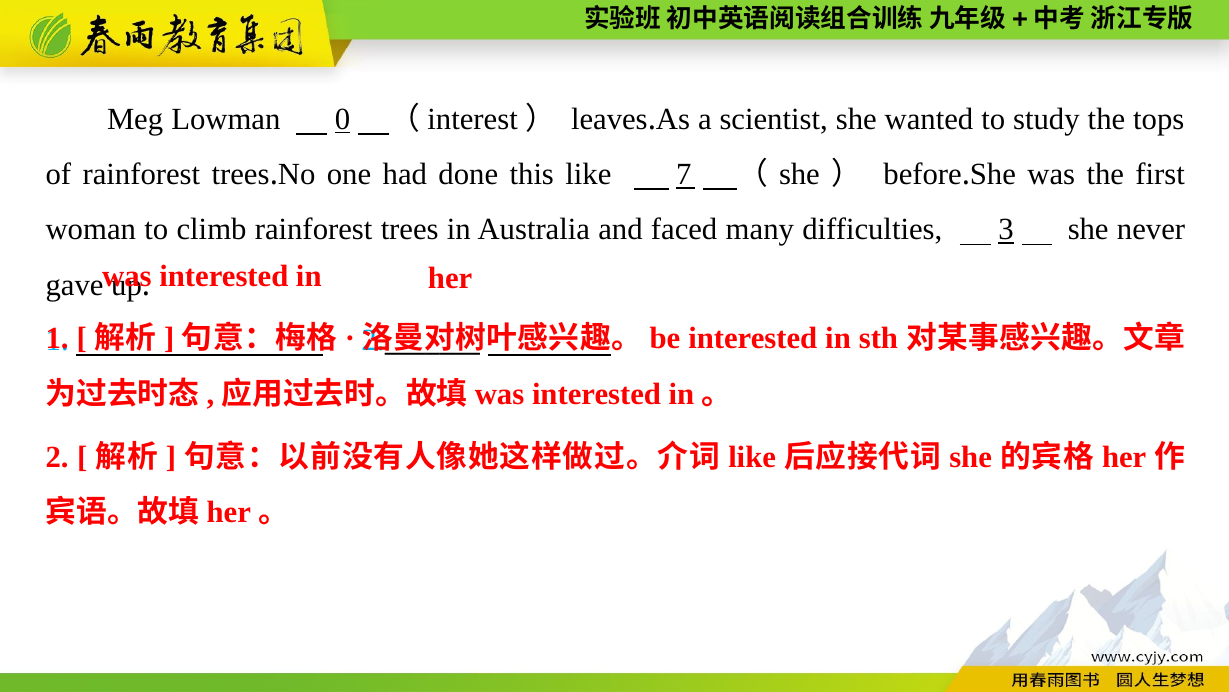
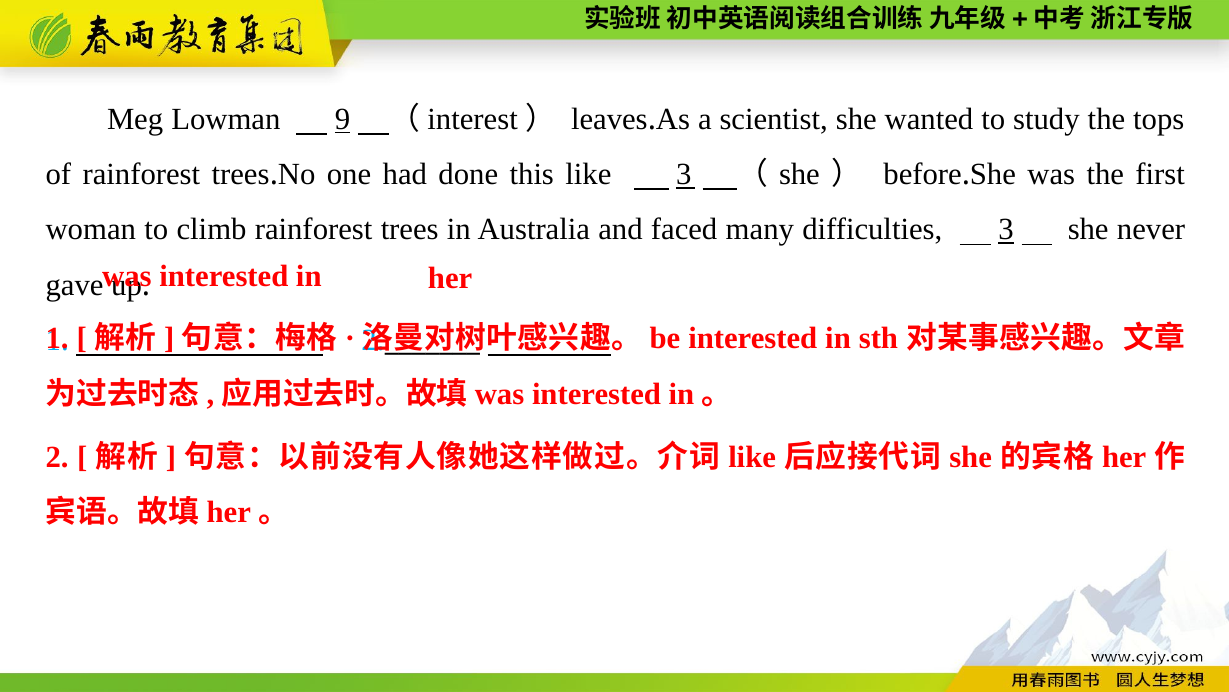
0: 0 -> 9
like 7: 7 -> 3
